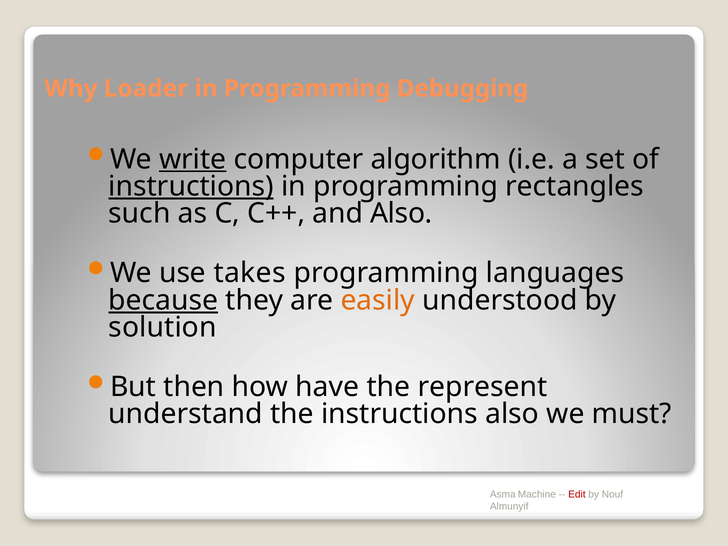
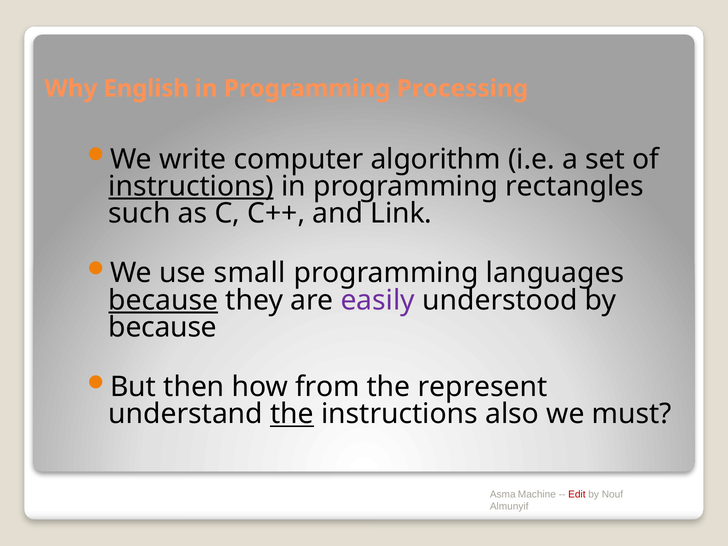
Loader: Loader -> English
Debugging: Debugging -> Processing
write underline: present -> none
and Also: Also -> Link
takes: takes -> small
easily colour: orange -> purple
solution at (163, 327): solution -> because
have: have -> from
the at (292, 414) underline: none -> present
